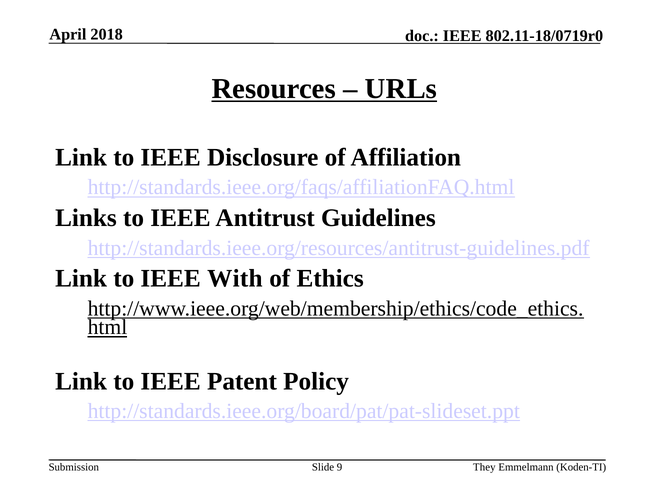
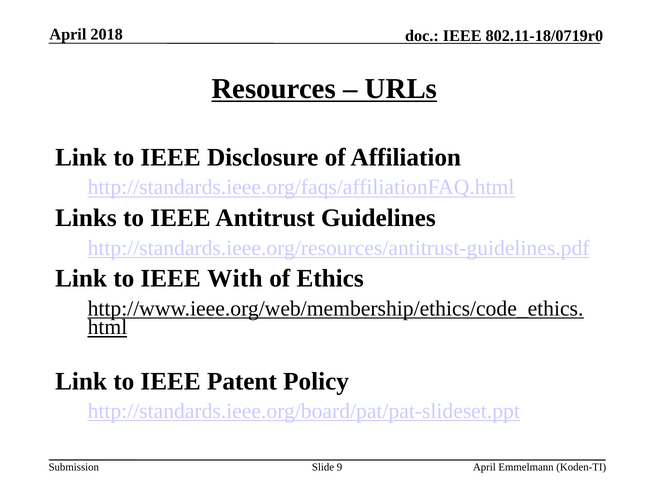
They at (484, 467): They -> April
